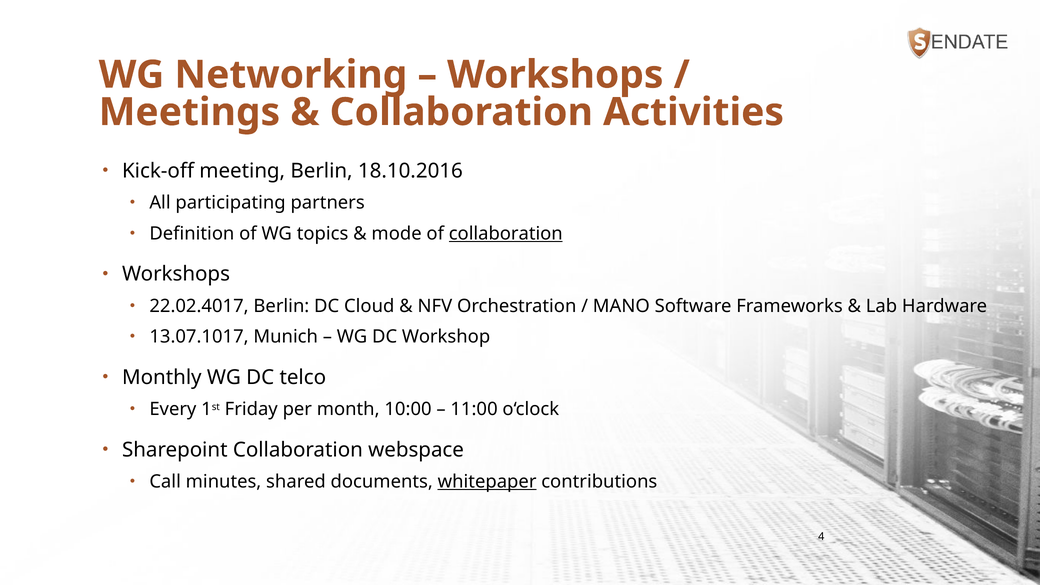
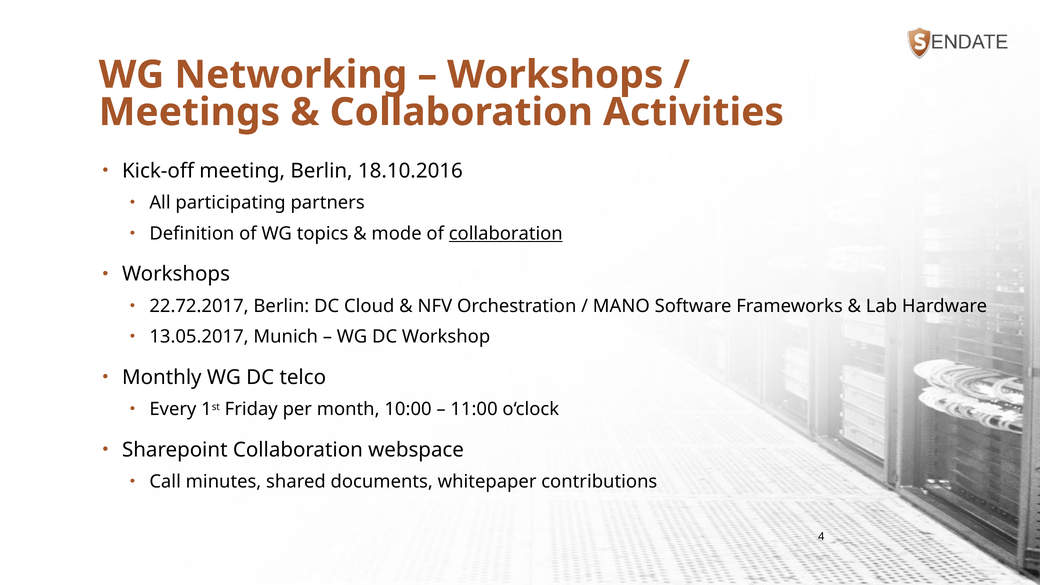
22.02.4017: 22.02.4017 -> 22.72.2017
13.07.1017: 13.07.1017 -> 13.05.2017
whitepaper underline: present -> none
